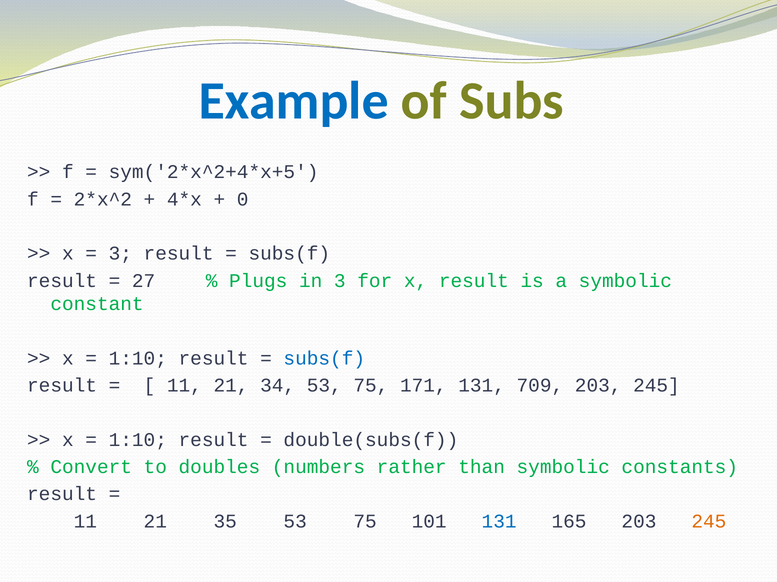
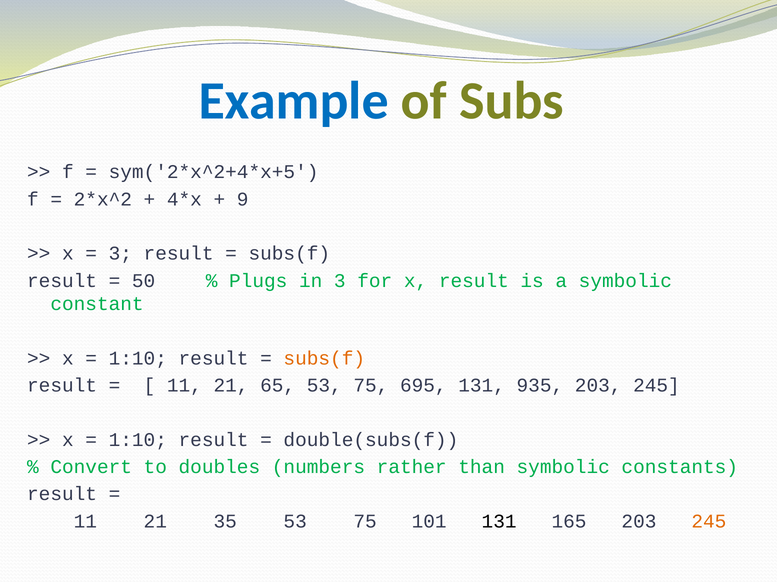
0: 0 -> 9
27: 27 -> 50
subs(f at (324, 359) colour: blue -> orange
34: 34 -> 65
171: 171 -> 695
709: 709 -> 935
131 at (499, 522) colour: blue -> black
